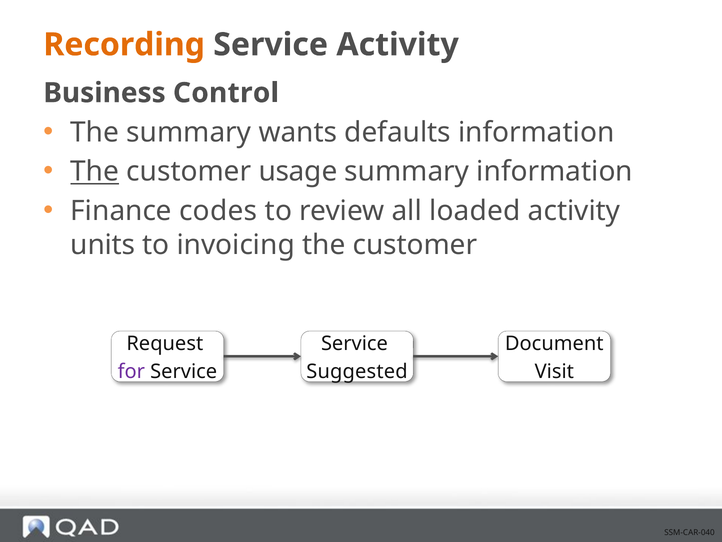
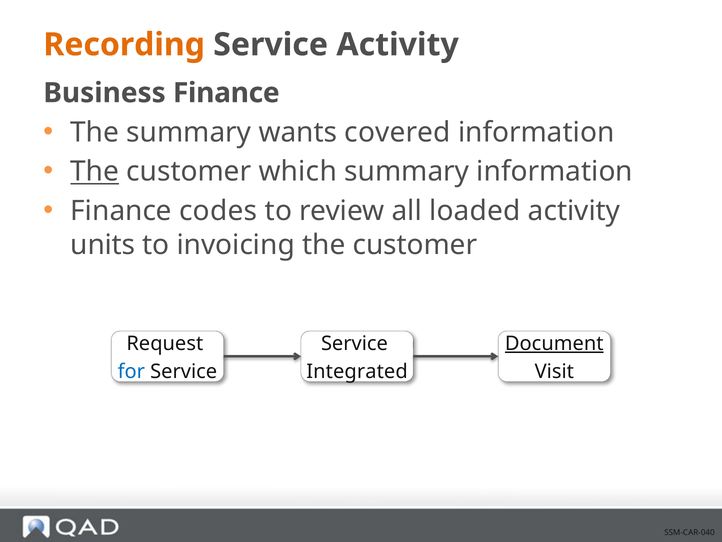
Business Control: Control -> Finance
defaults: defaults -> covered
usage: usage -> which
Document underline: none -> present
for colour: purple -> blue
Suggested: Suggested -> Integrated
